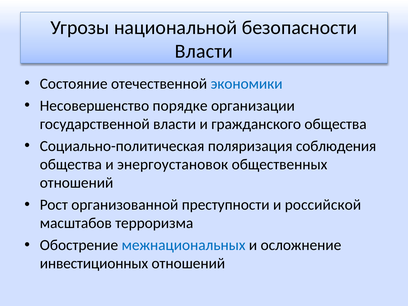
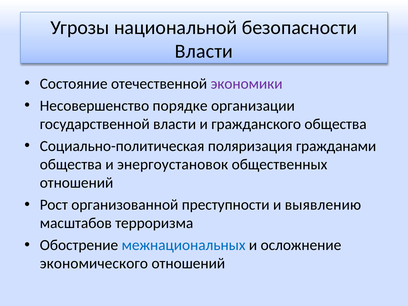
экономики colour: blue -> purple
соблюдения: соблюдения -> гражданами
российской: российской -> выявлению
инвестиционных: инвестиционных -> экономического
